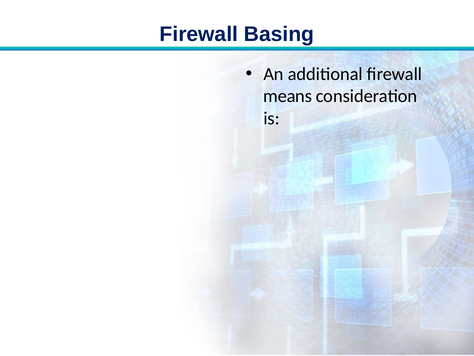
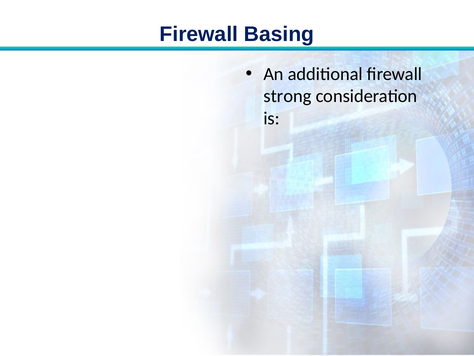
means: means -> strong
